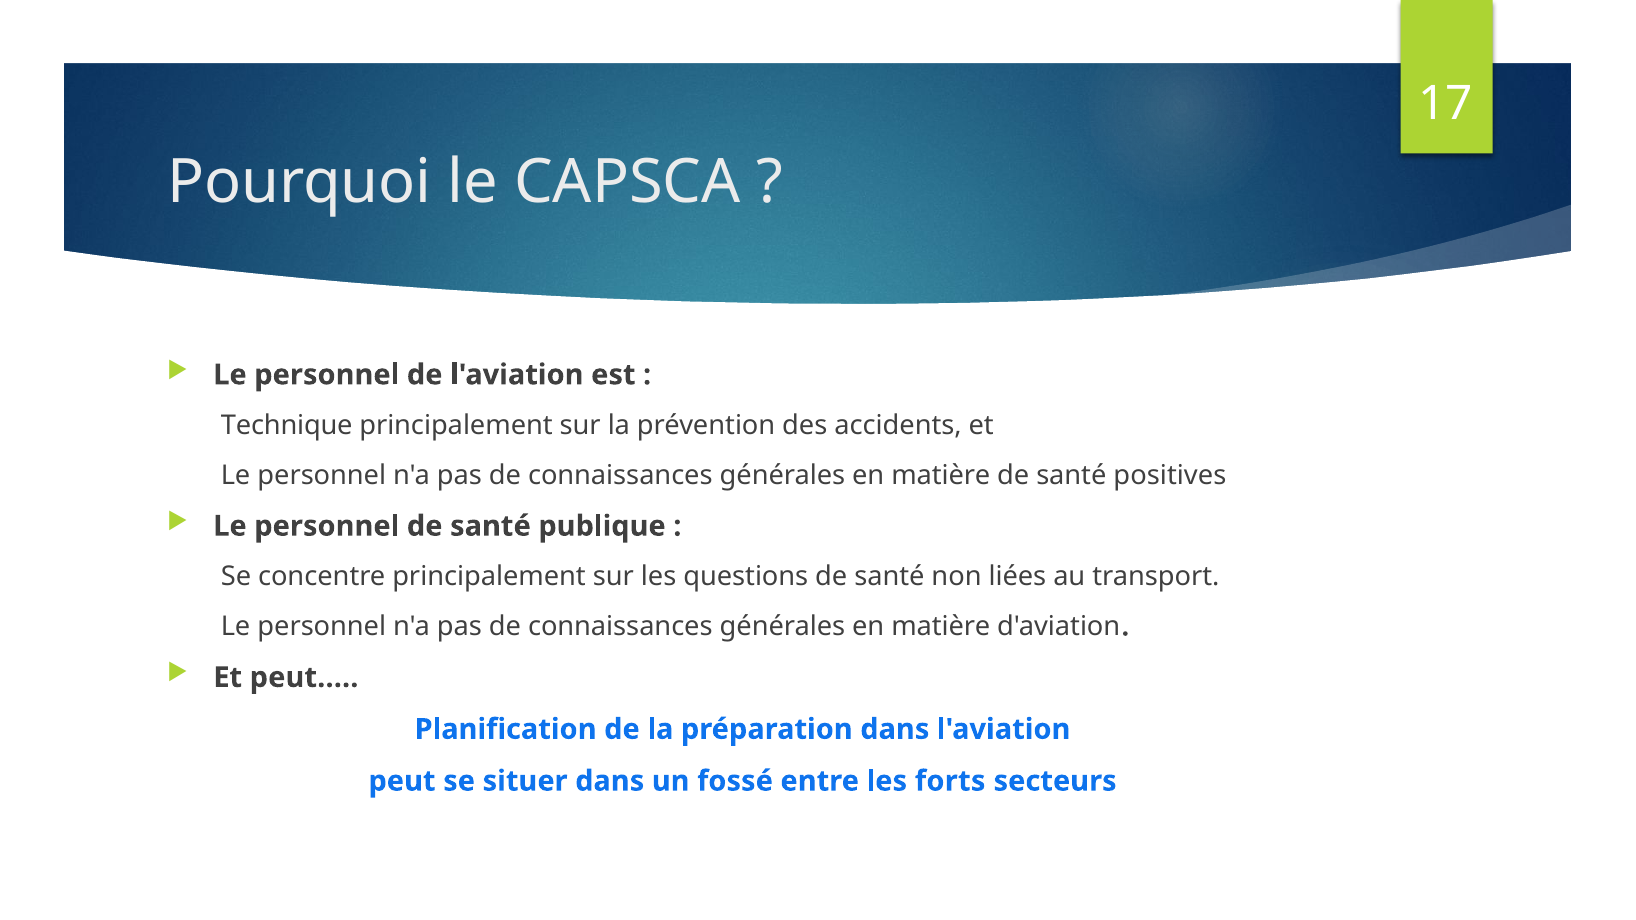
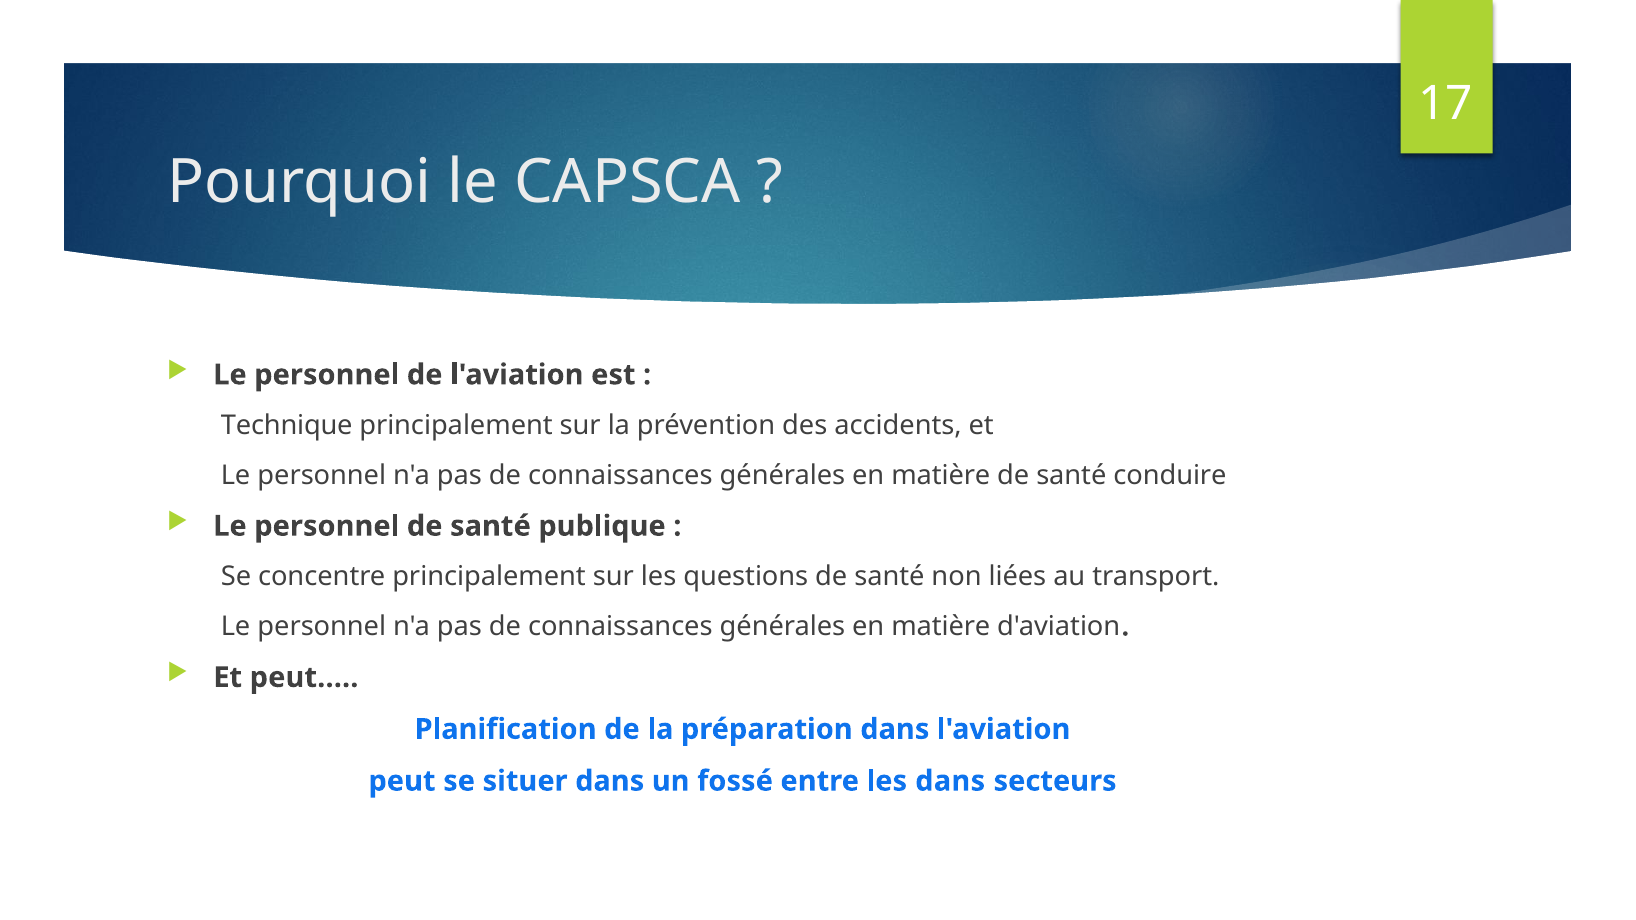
positives: positives -> conduire
les forts: forts -> dans
